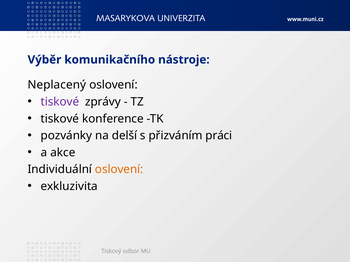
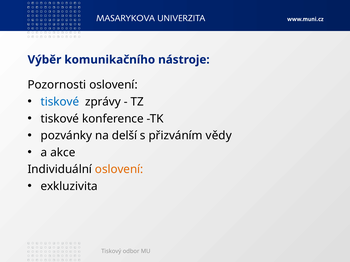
Neplacený: Neplacený -> Pozornosti
tiskové at (60, 102) colour: purple -> blue
práci: práci -> vědy
